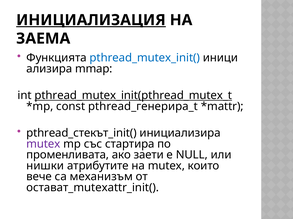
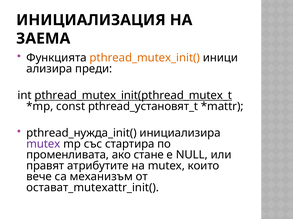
ИНИЦИАЛИЗАЦИЯ underline: present -> none
pthread_mutex_init( colour: blue -> orange
mmap: mmap -> преди
pthread_генерира_t: pthread_генерира_t -> pthread_установят_t
pthread_стекът_init(: pthread_стекът_init( -> pthread_нужда_init(
заети: заети -> стане
нишки: нишки -> правят
